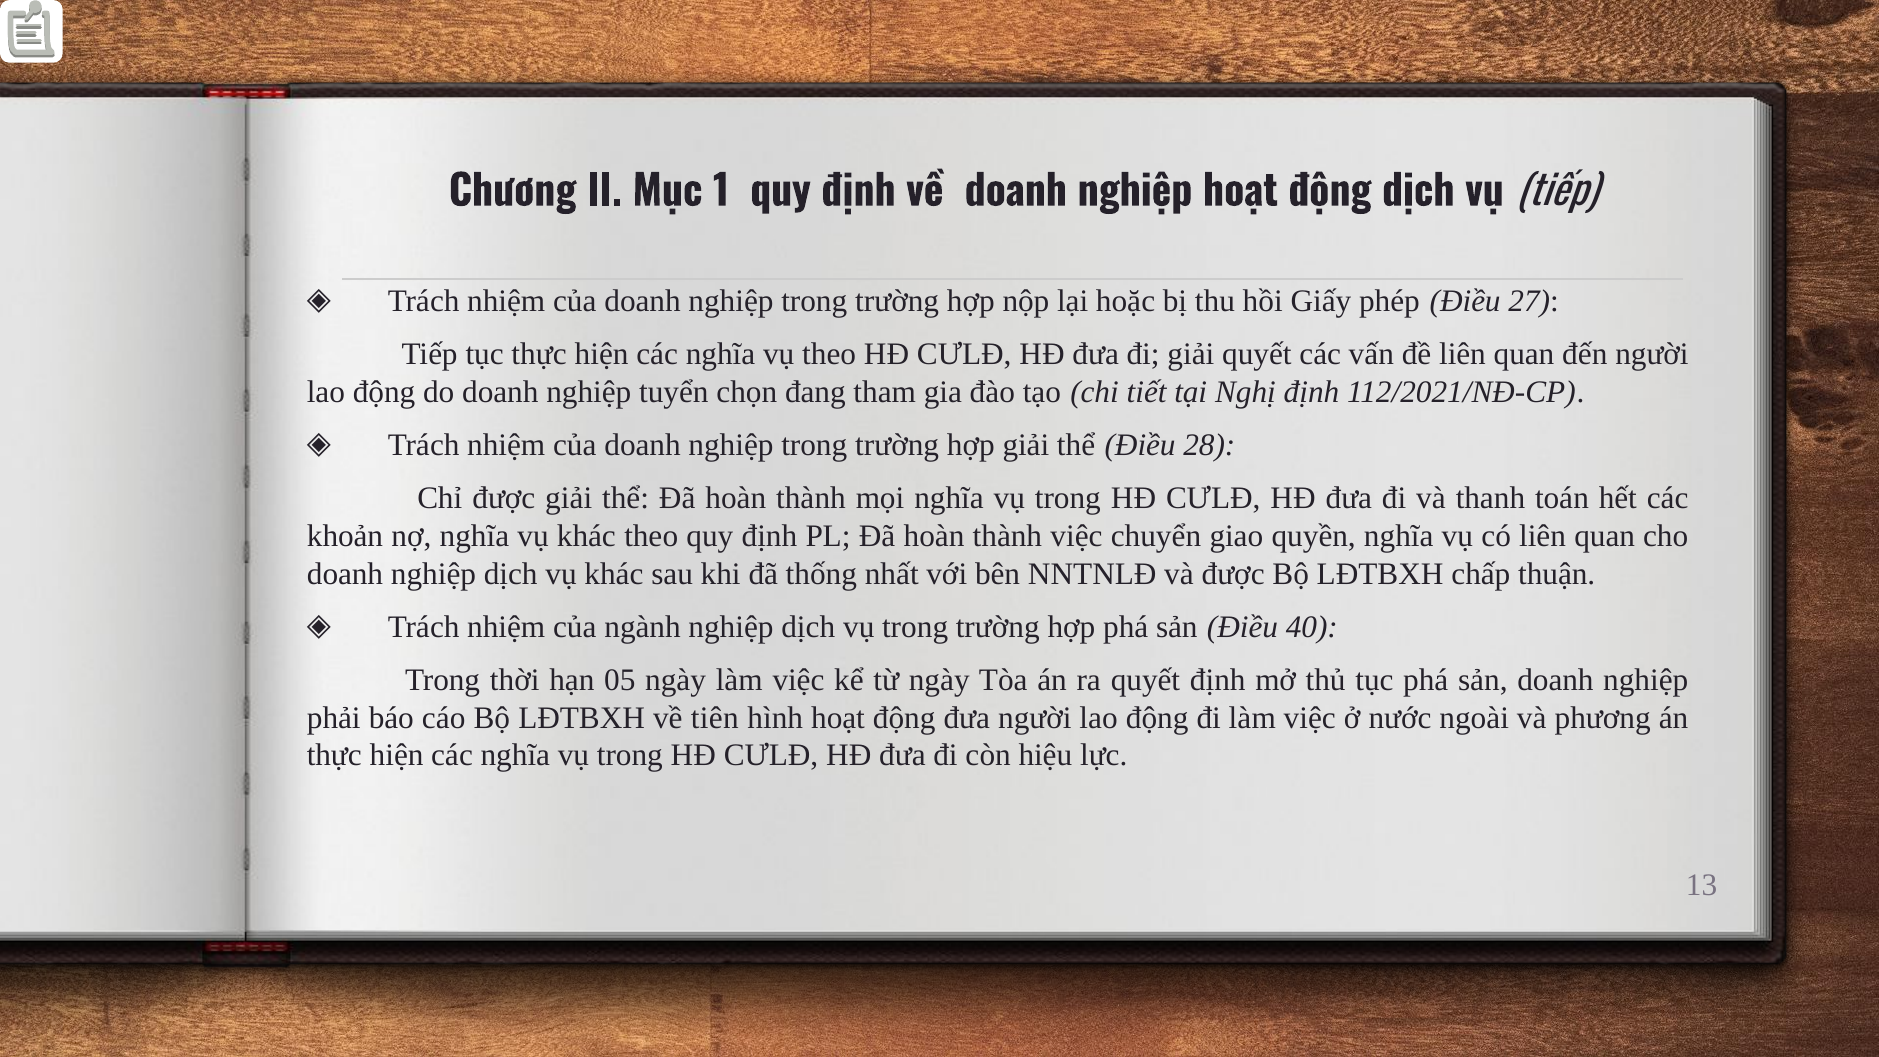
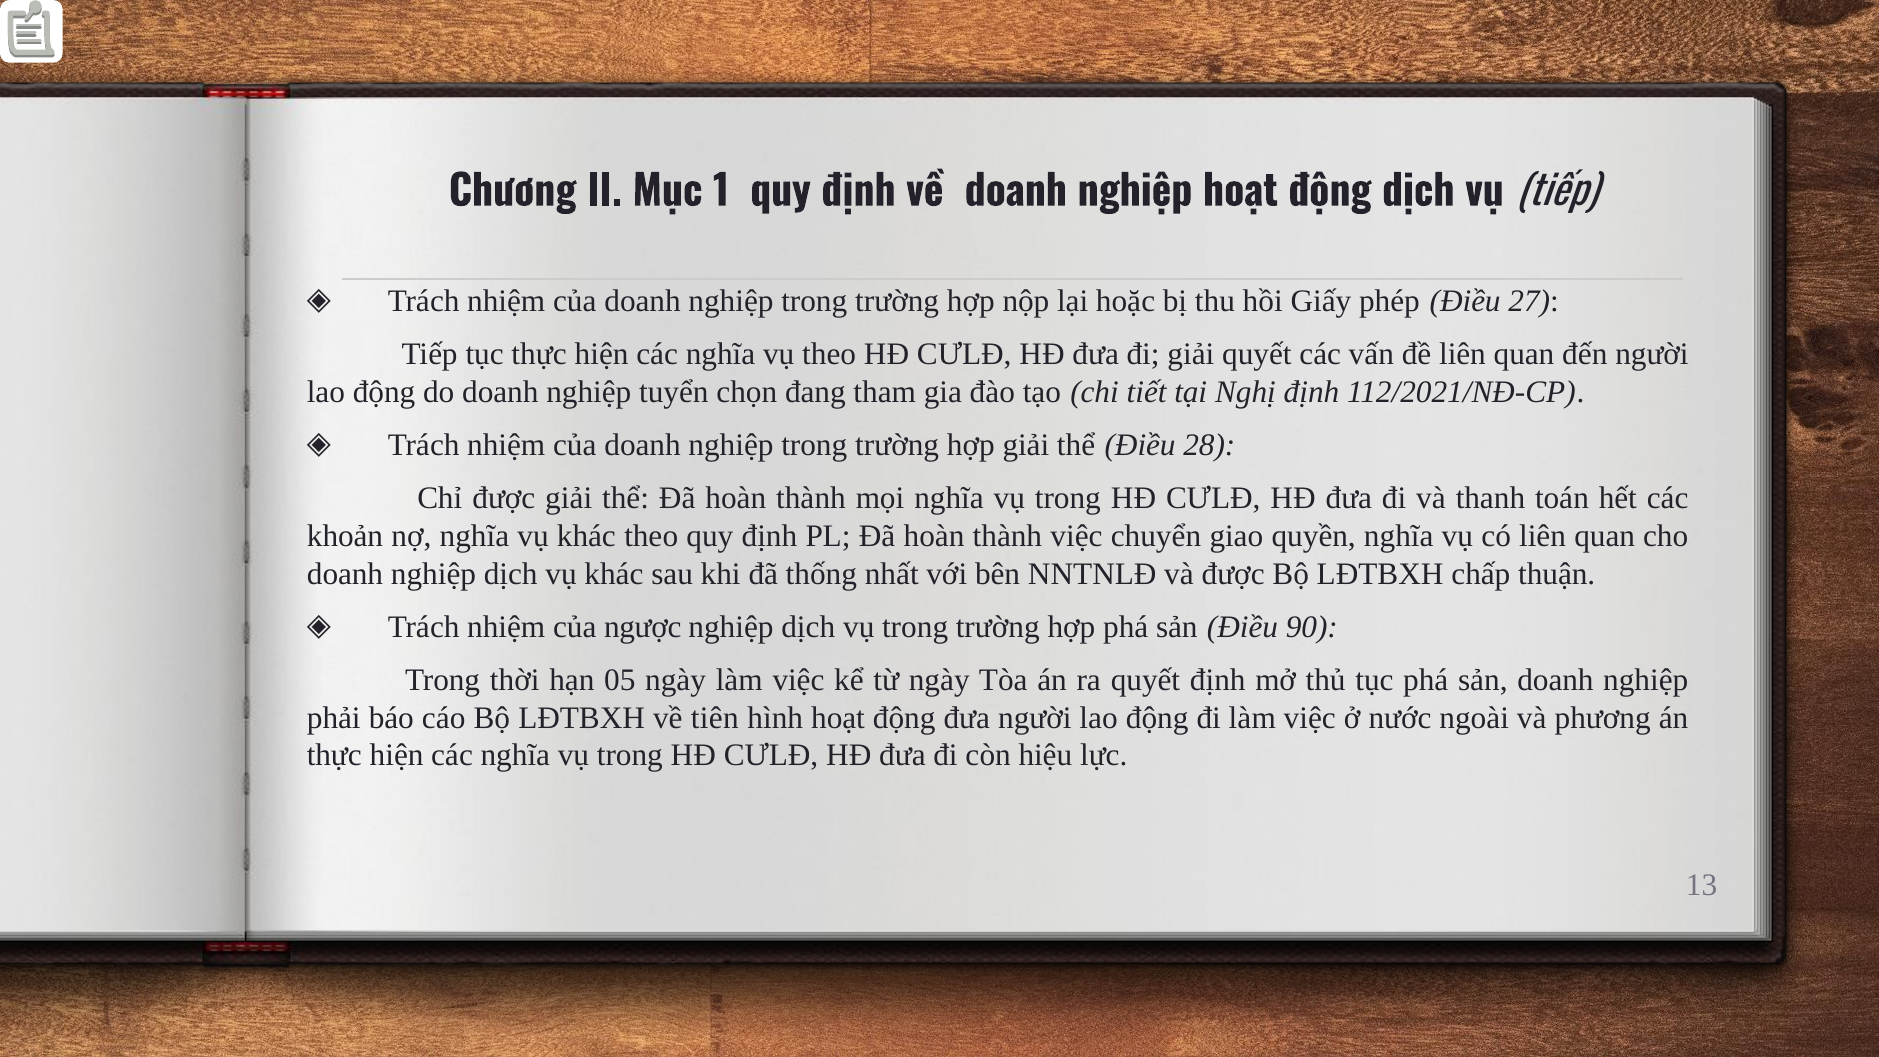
ngành: ngành -> ngược
40: 40 -> 90
